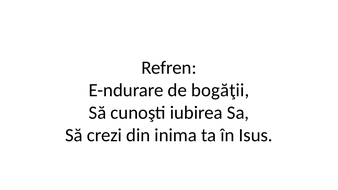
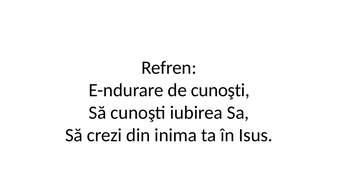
de bogăţii: bogăţii -> cunoşti
